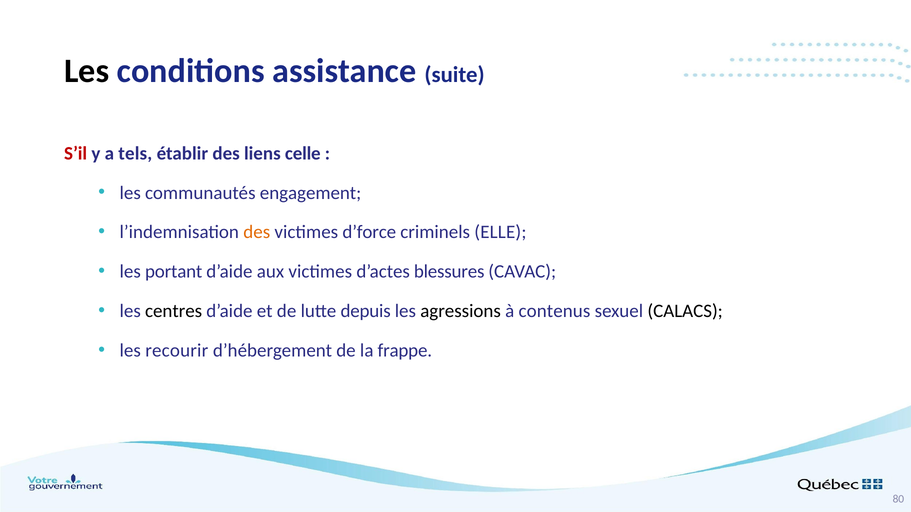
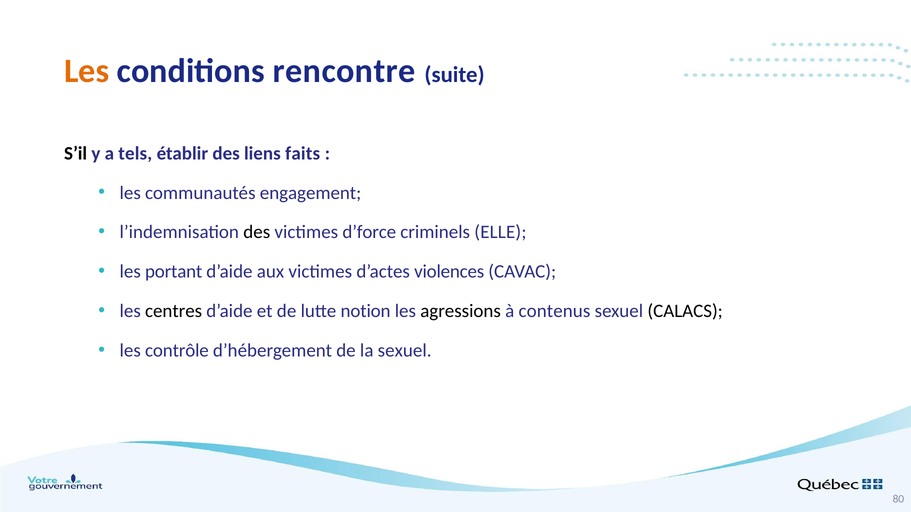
Les at (87, 71) colour: black -> orange
assistance: assistance -> rencontre
S’il colour: red -> black
celle: celle -> faits
des at (257, 232) colour: orange -> black
blessures: blessures -> violences
depuis: depuis -> notion
recourir: recourir -> contrôle
la frappe: frappe -> sexuel
